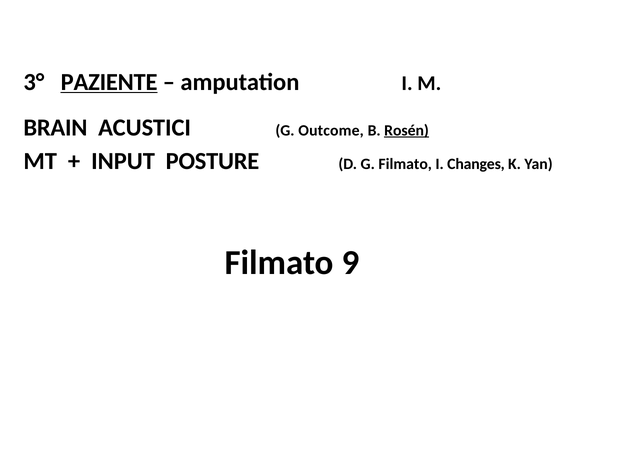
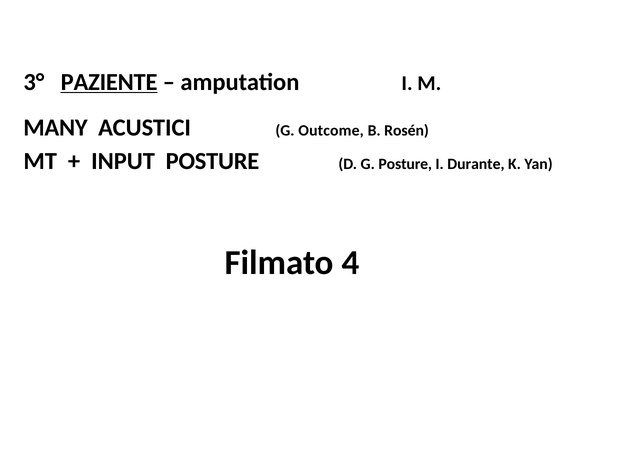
BRAIN: BRAIN -> MANY
Rosén underline: present -> none
G Filmato: Filmato -> Posture
Changes: Changes -> Durante
9: 9 -> 4
